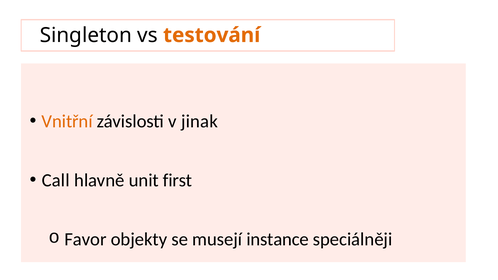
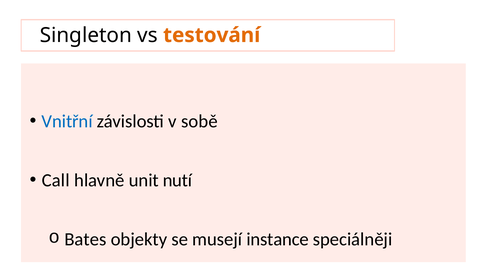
Vnitřní colour: orange -> blue
jinak: jinak -> sobě
first: first -> nutí
Favor: Favor -> Bates
